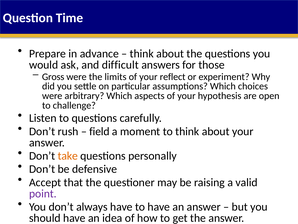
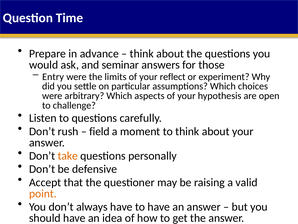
difficult: difficult -> seminar
Gross: Gross -> Entry
point colour: purple -> orange
